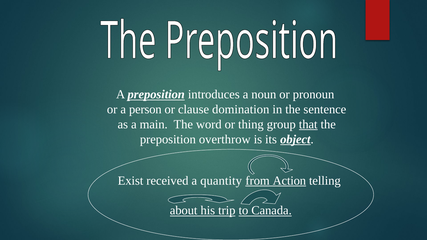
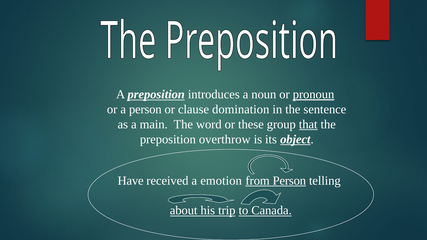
pronoun underline: none -> present
thing: thing -> these
Exist: Exist -> Have
quantity: quantity -> emotion
from Action: Action -> Person
